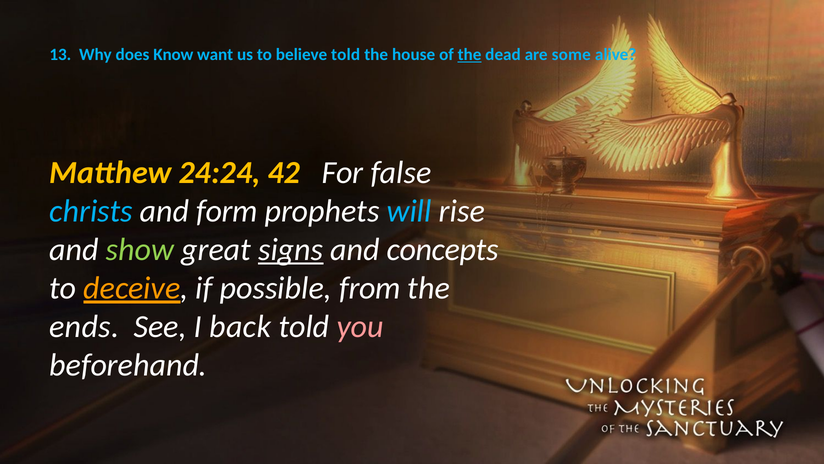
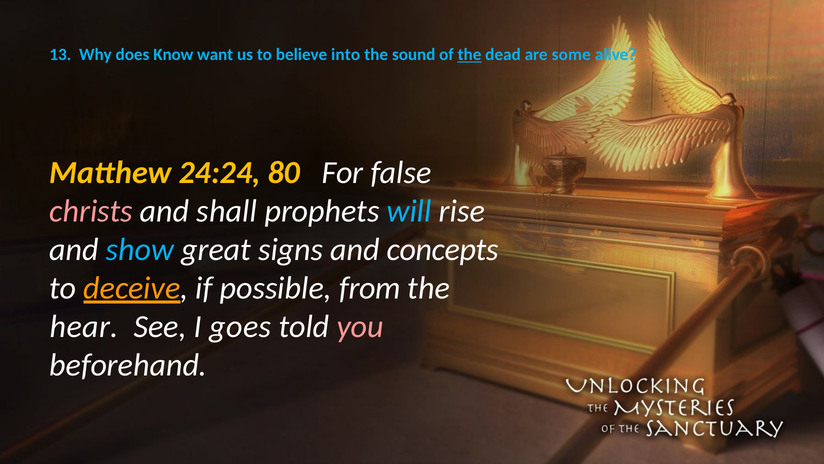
believe told: told -> into
house: house -> sound
42: 42 -> 80
christs colour: light blue -> pink
form: form -> shall
show colour: light green -> light blue
signs underline: present -> none
ends: ends -> hear
back: back -> goes
